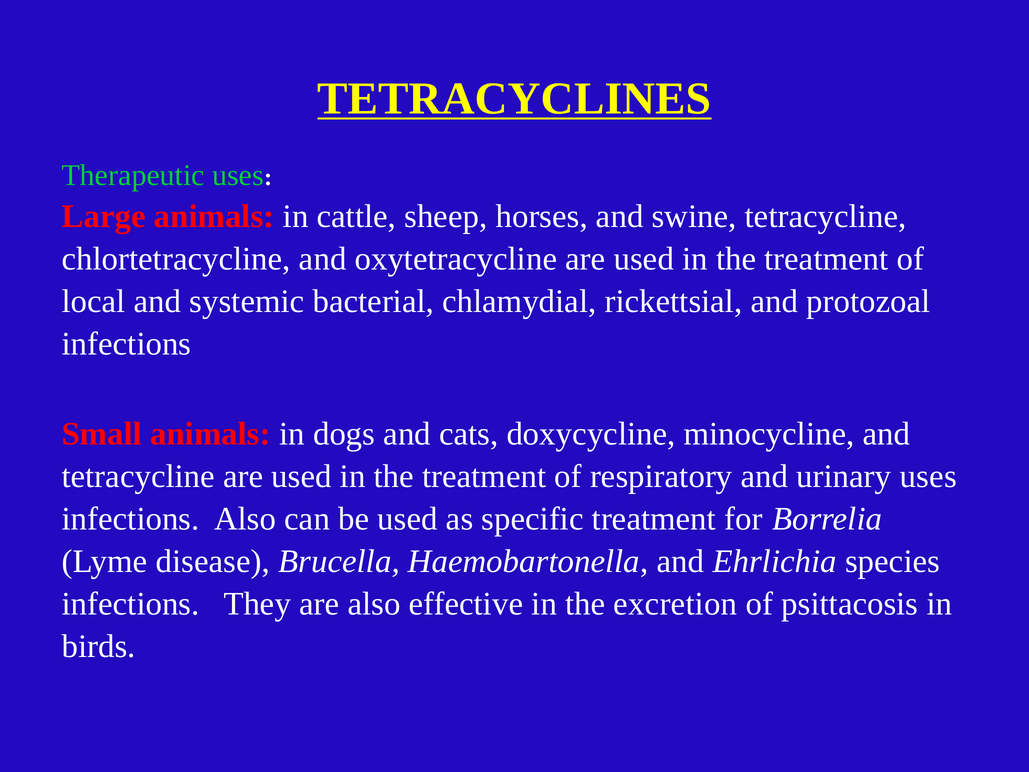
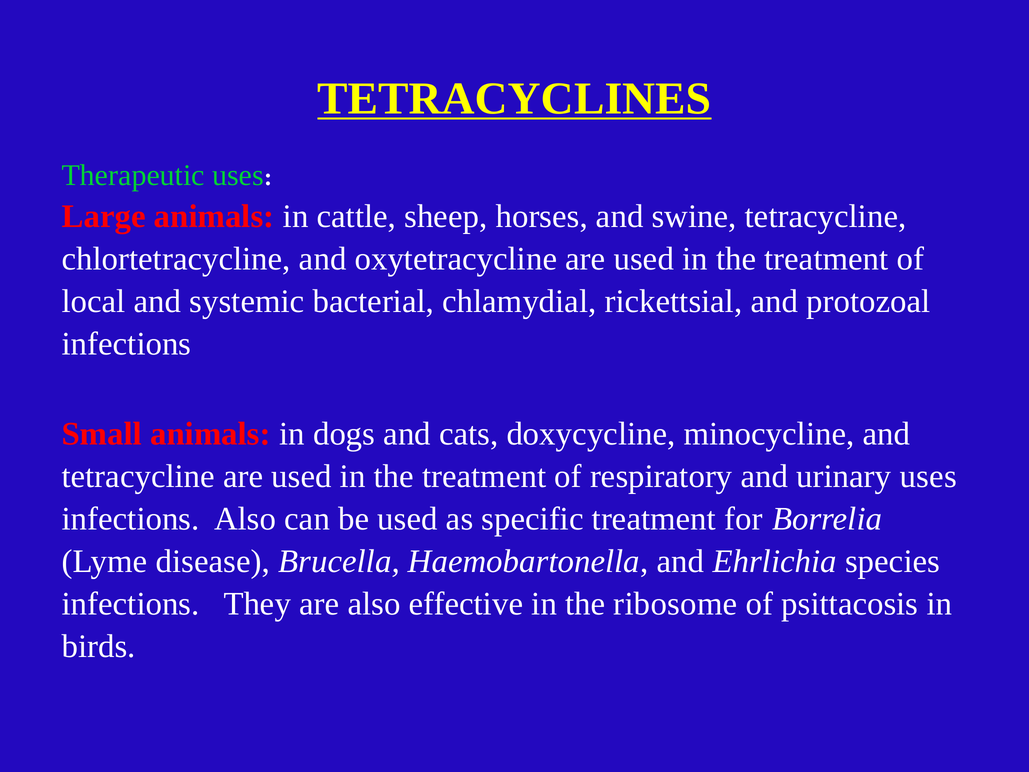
excretion: excretion -> ribosome
